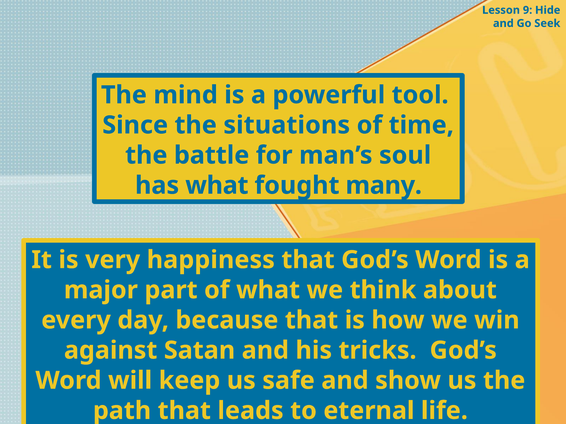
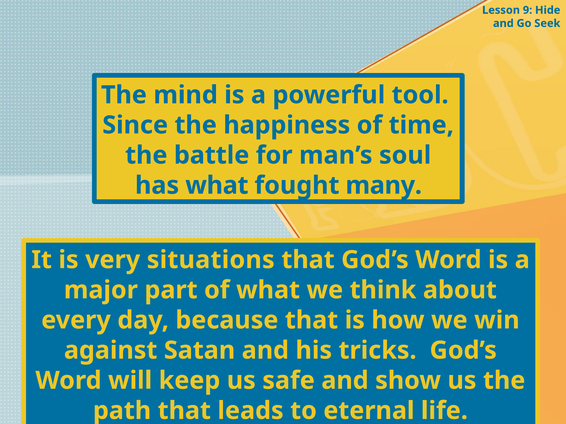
situations: situations -> happiness
happiness: happiness -> situations
